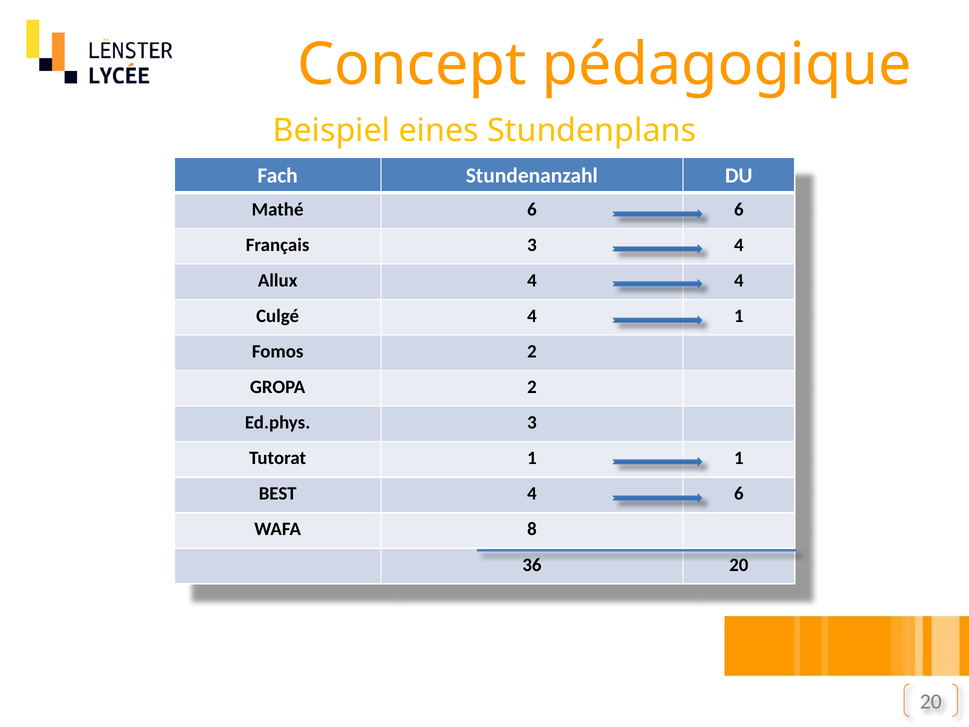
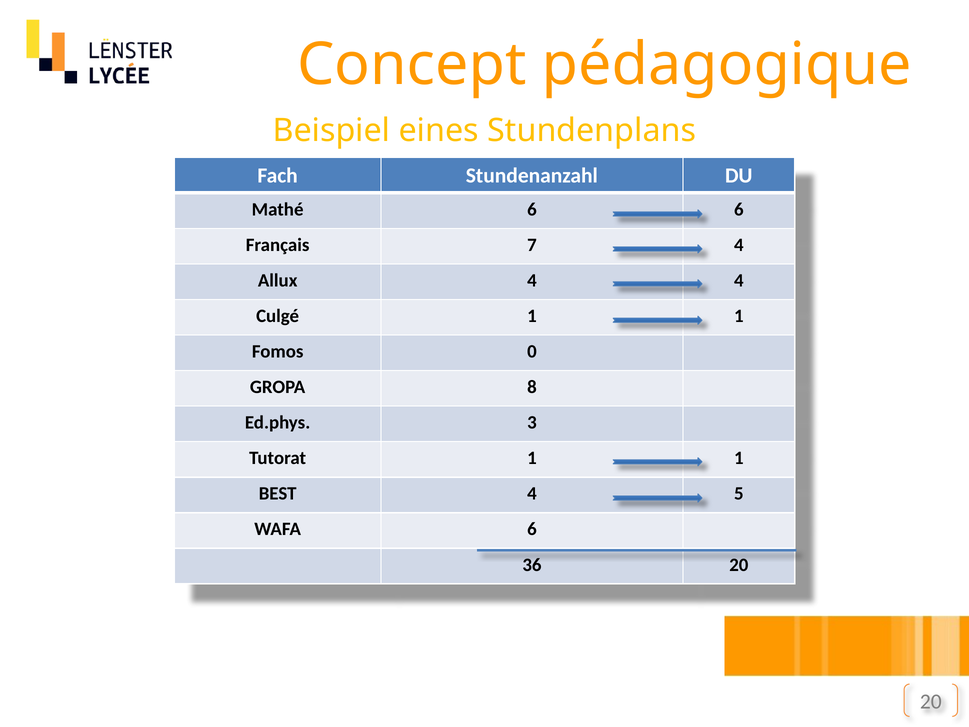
Français 3: 3 -> 7
Culgé 4: 4 -> 1
Fomos 2: 2 -> 0
GROPA 2: 2 -> 8
4 6: 6 -> 5
WAFA 8: 8 -> 6
